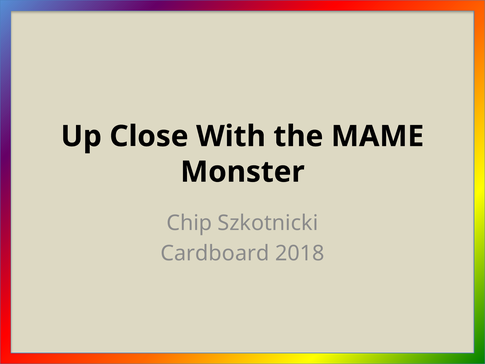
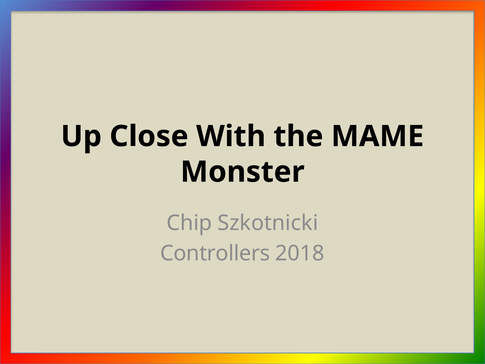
Cardboard: Cardboard -> Controllers
